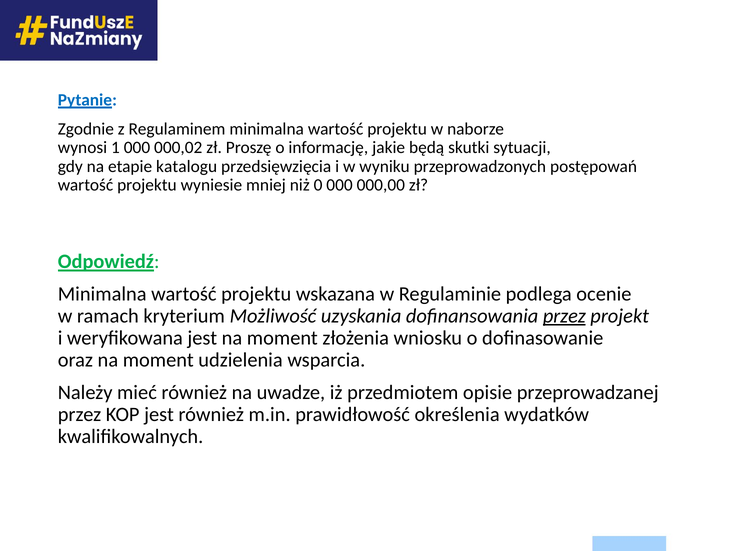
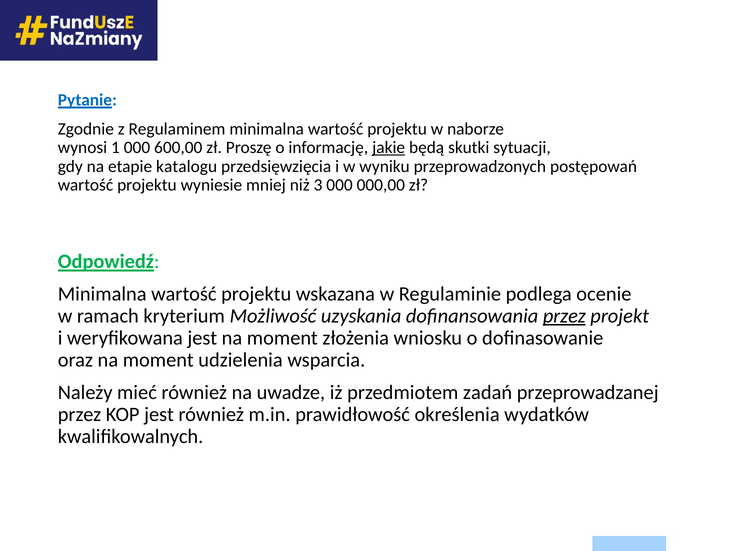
000,02: 000,02 -> 600,00
jakie underline: none -> present
0: 0 -> 3
opisie: opisie -> zadań
